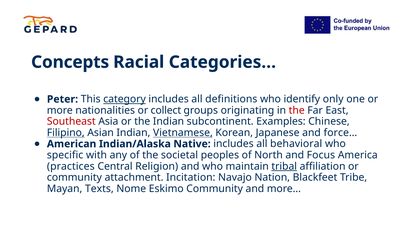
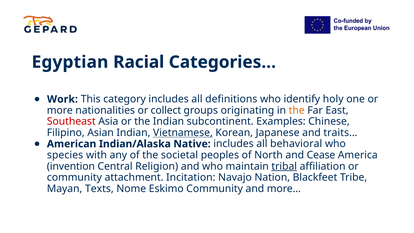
Concepts: Concepts -> Egyptian
Peter: Peter -> Work
category underline: present -> none
only: only -> holy
the at (297, 110) colour: red -> orange
Filipino underline: present -> none
force…: force… -> traits…
specific: specific -> species
Focus: Focus -> Cease
practices: practices -> invention
